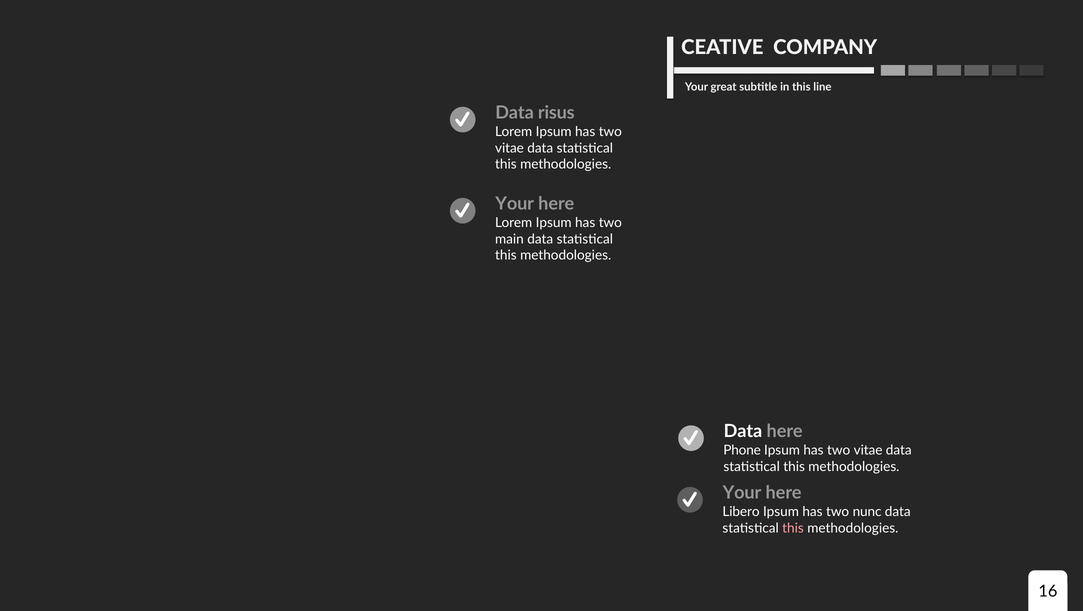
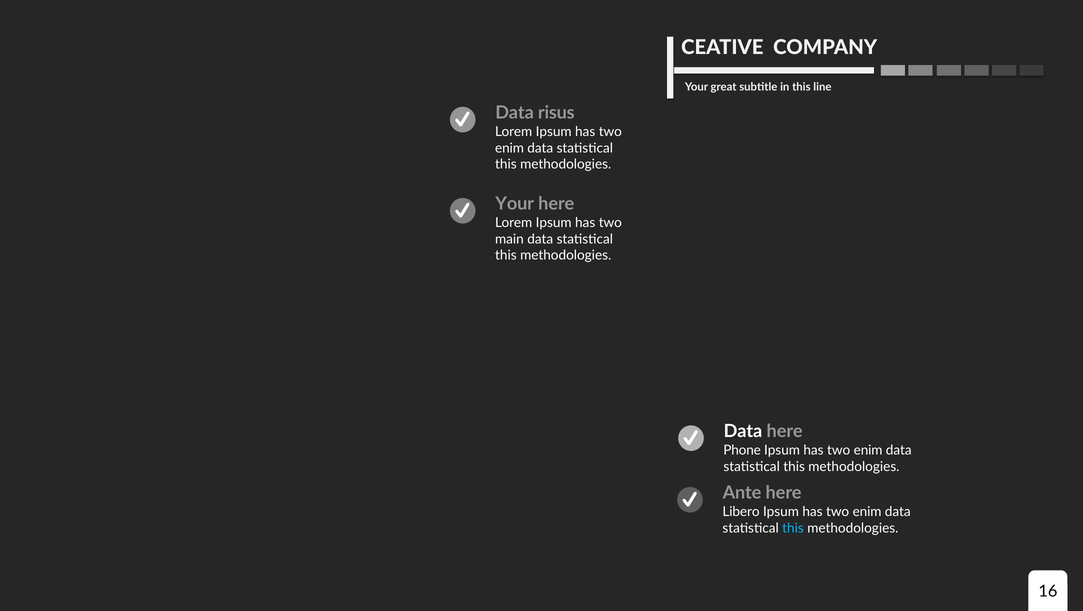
vitae at (509, 148): vitae -> enim
vitae at (868, 450): vitae -> enim
Your at (742, 493): Your -> Ante
nunc at (867, 512): nunc -> enim
this at (793, 528) colour: pink -> light blue
